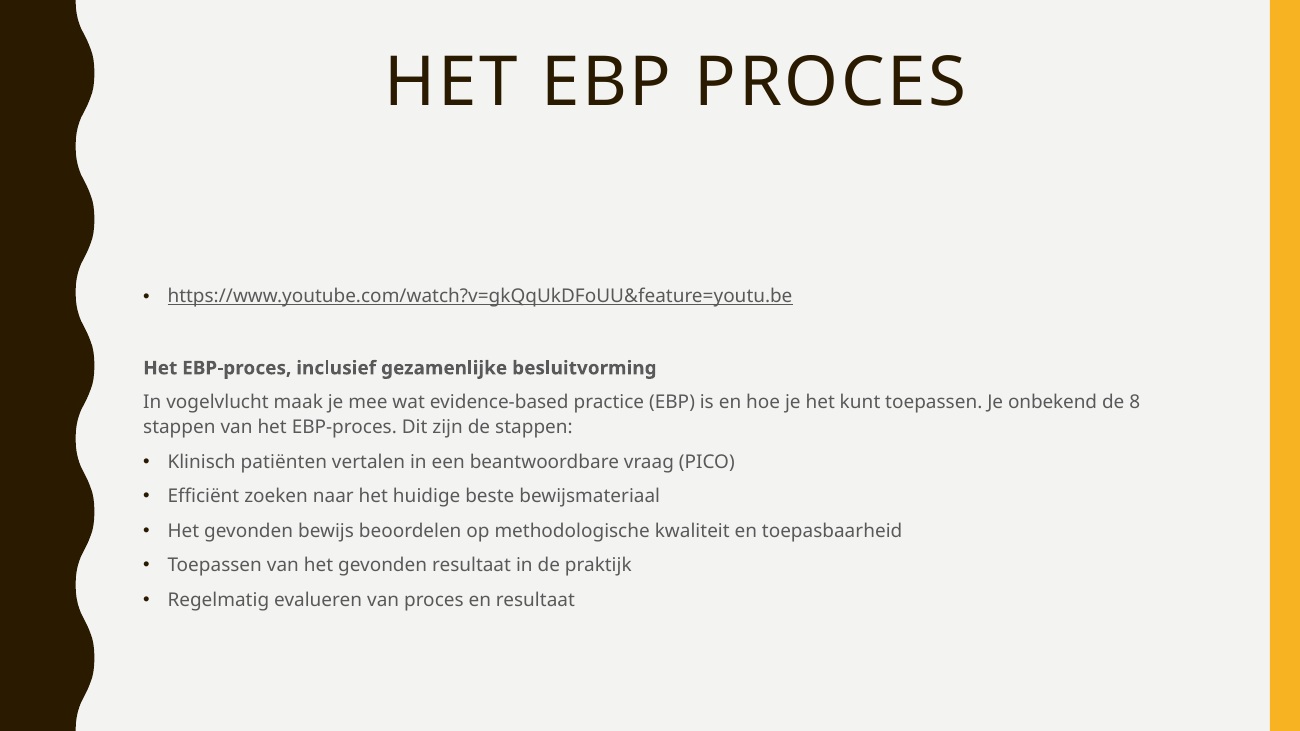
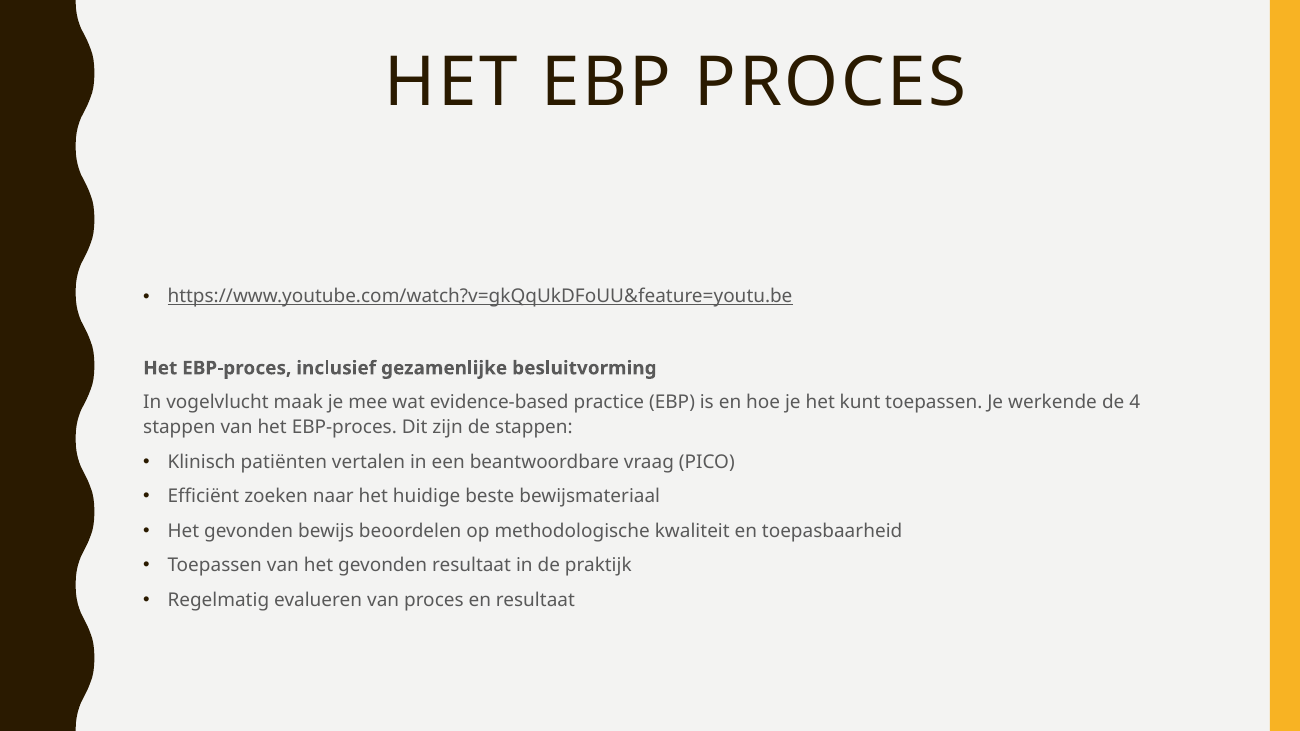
onbekend: onbekend -> werkende
8: 8 -> 4
